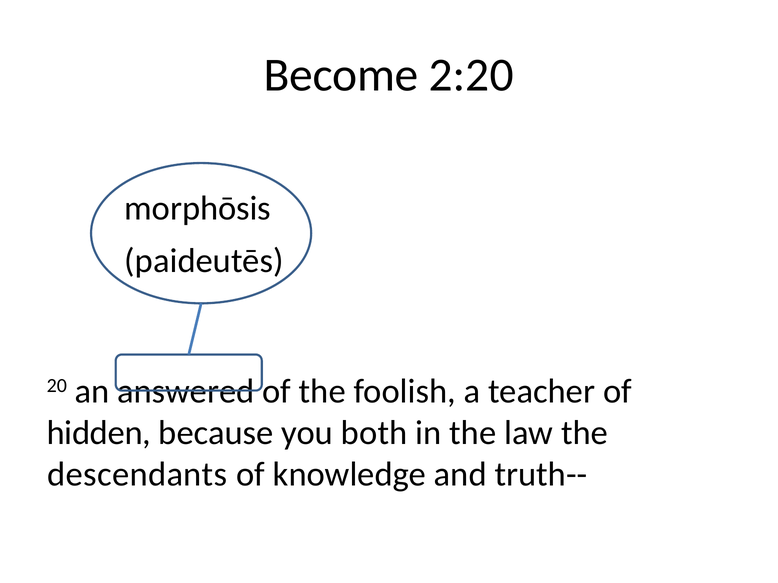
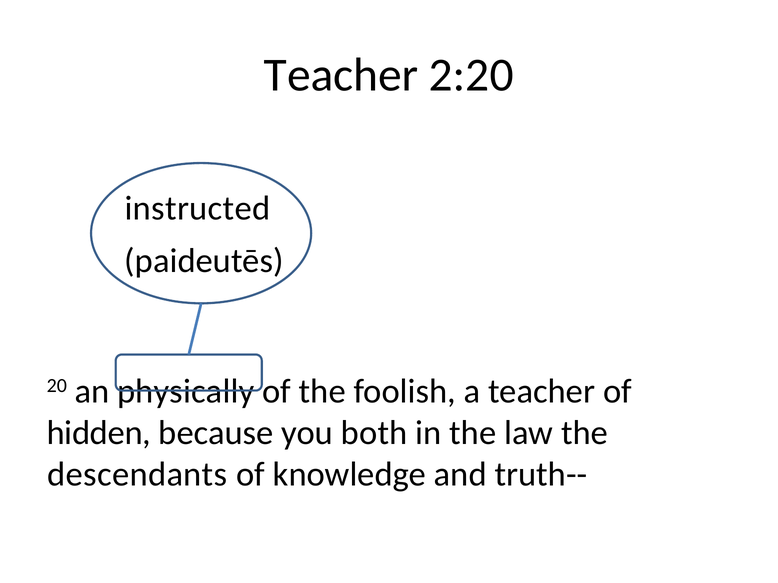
Become at (341, 75): Become -> Teacher
morphōsis: morphōsis -> instructed
answered: answered -> physically
